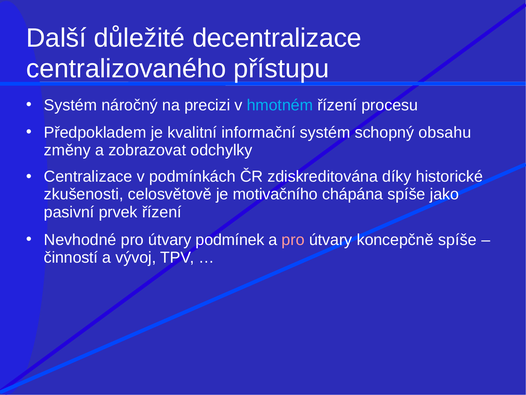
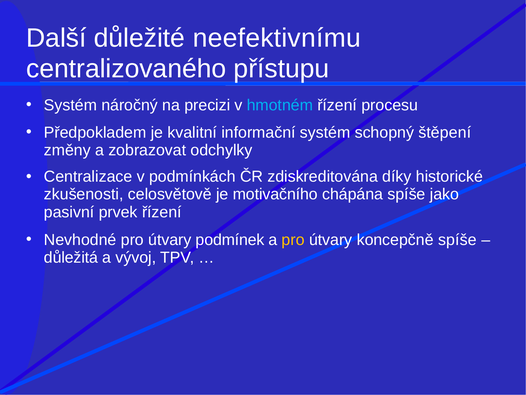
decentralizace: decentralizace -> neefektivnímu
obsahu: obsahu -> štěpení
pro at (293, 240) colour: pink -> yellow
činností: činností -> důležitá
